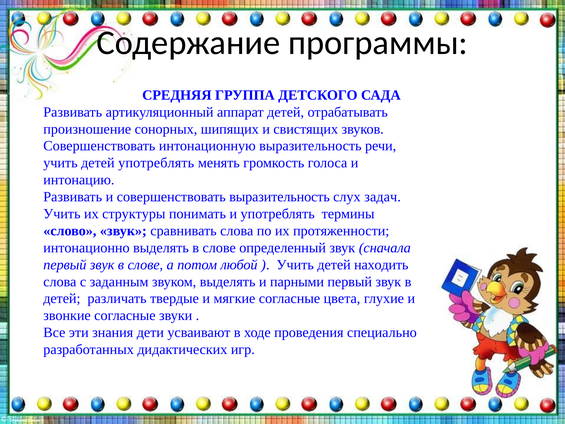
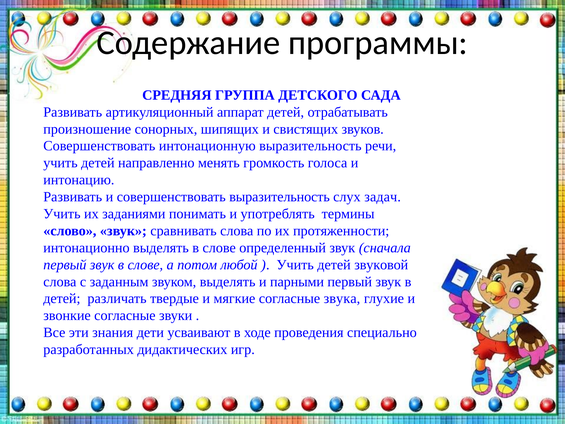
детей употреблять: употреблять -> направленно
структуры: структуры -> заданиями
находить: находить -> звуковой
цвета: цвета -> звука
